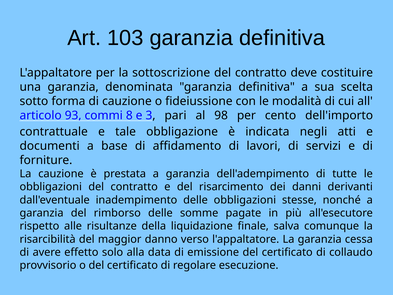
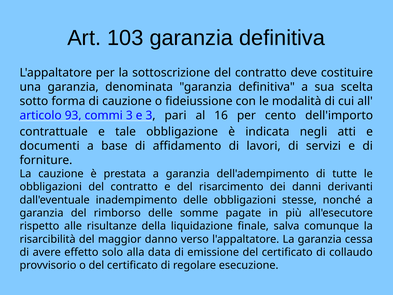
commi 8: 8 -> 3
98: 98 -> 16
